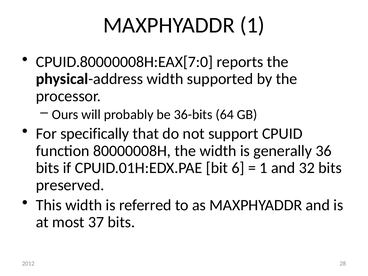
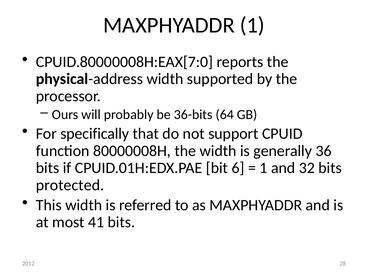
preserved: preserved -> protected
37: 37 -> 41
